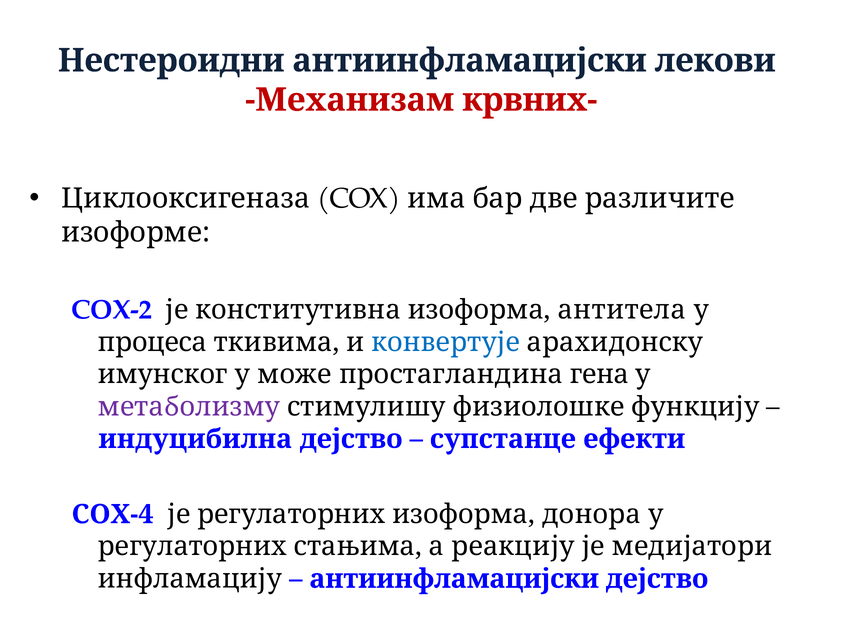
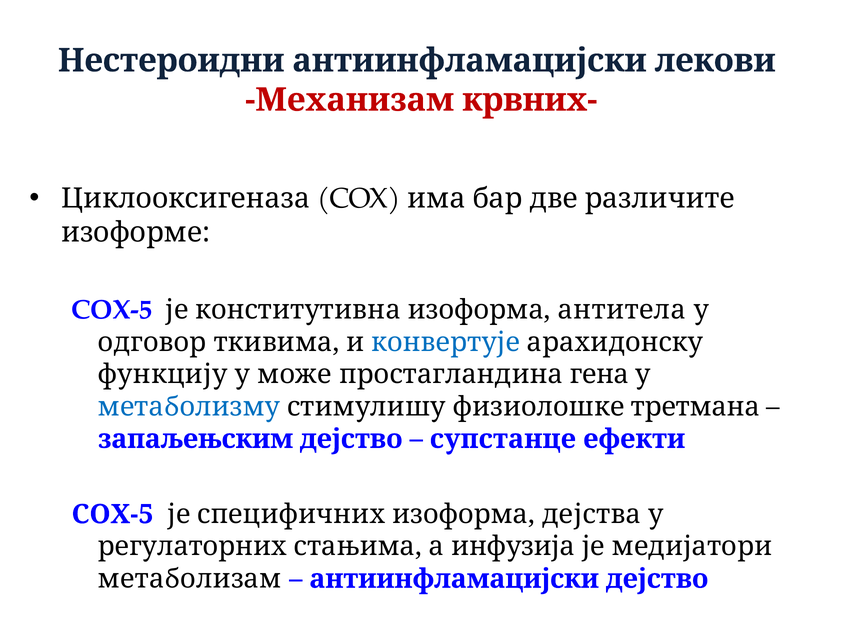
COX-2 at (112, 310): COX-2 -> COX-5
процеса: процеса -> одговор
имунског: имунског -> функцију
метаболизму colour: purple -> blue
функцију: функцију -> третмана
индуцибилна: индуцибилна -> запаљењским
COX-4 at (113, 514): COX-4 -> COX-5
је регулаторних: регулаторних -> специфичних
донора: донора -> дејства
реакцију: реакцију -> инфузија
инфламацију: инфламацију -> метаболизам
